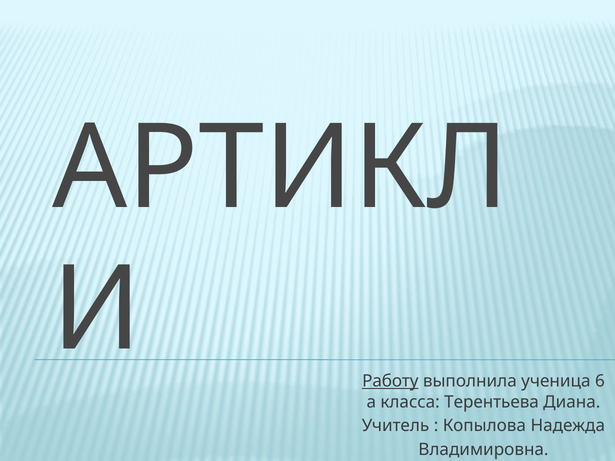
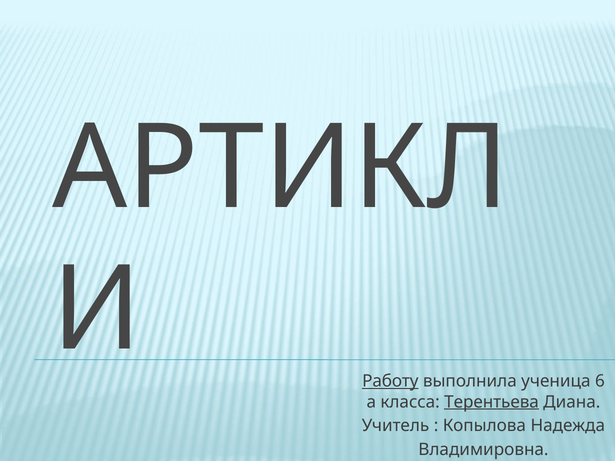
Терентьева underline: none -> present
